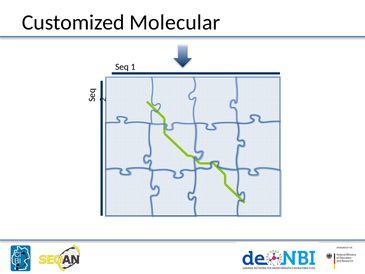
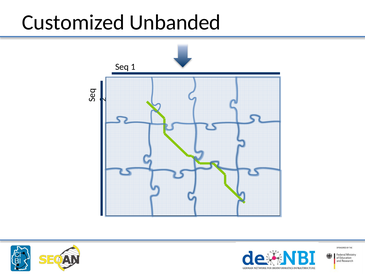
Molecular: Molecular -> Unbanded
